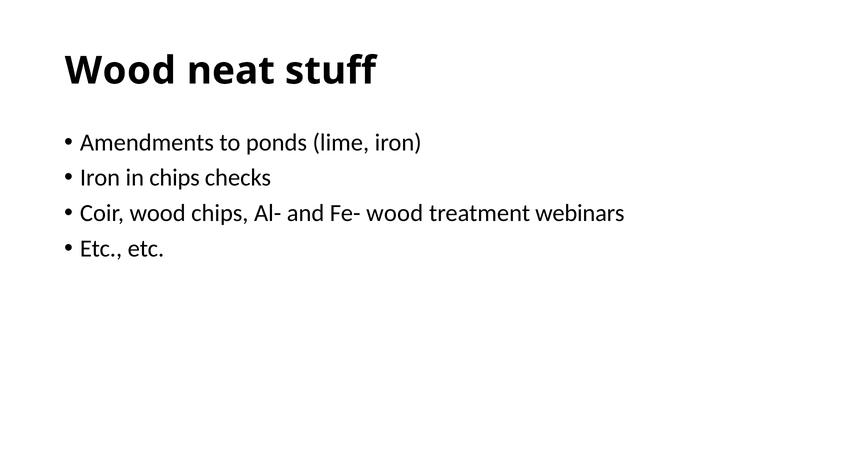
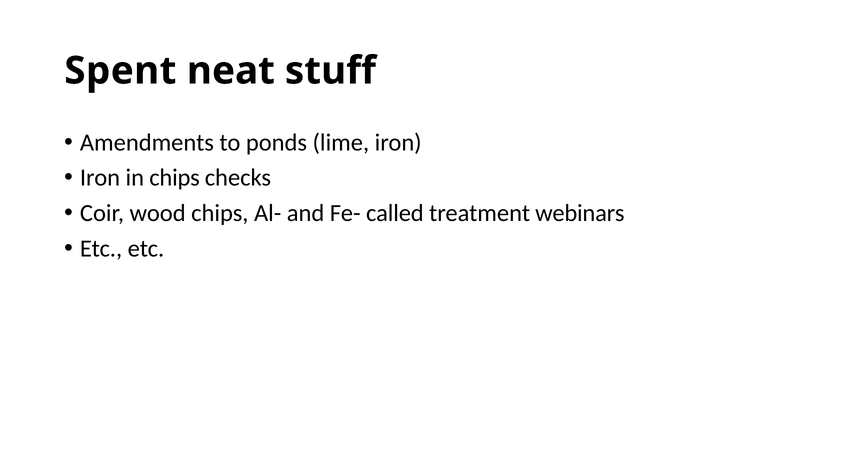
Wood at (120, 71): Wood -> Spent
Fe- wood: wood -> called
